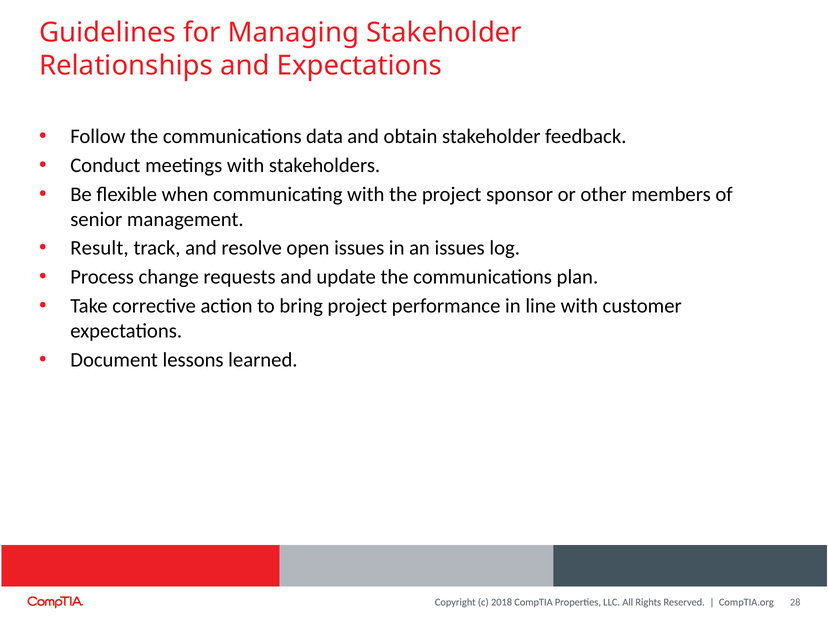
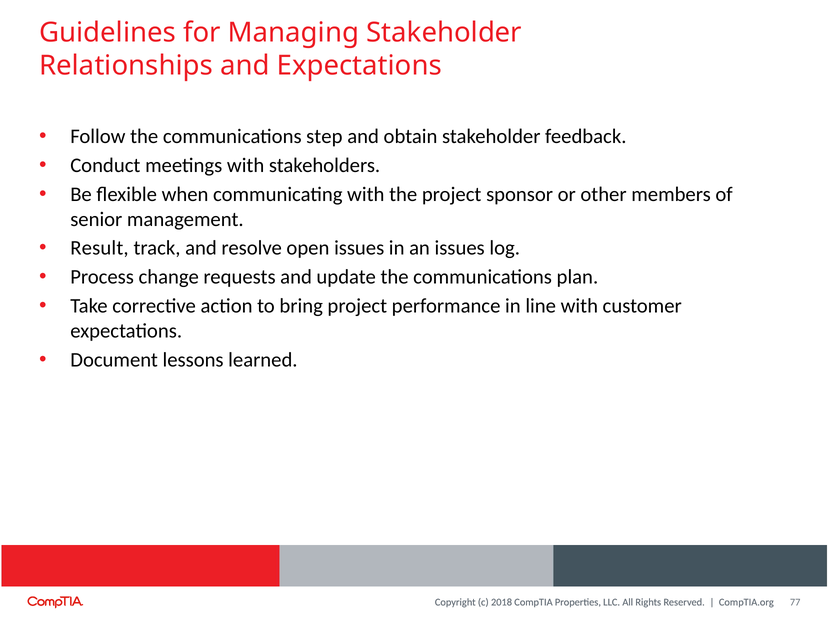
data: data -> step
28: 28 -> 77
